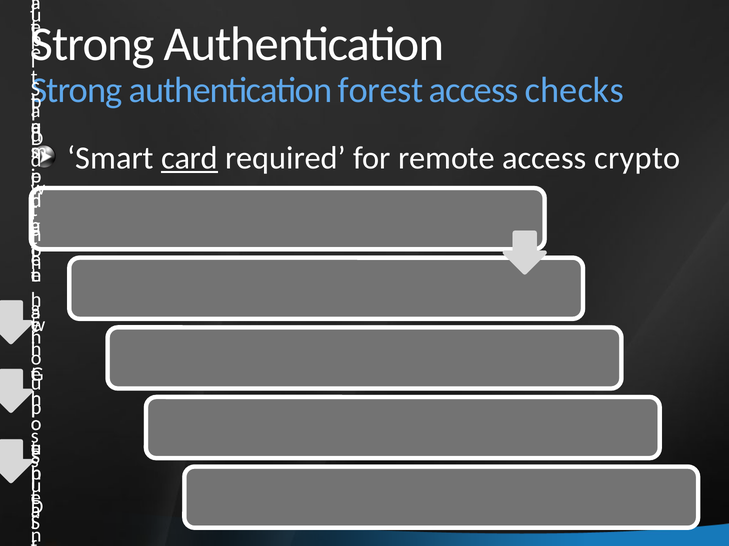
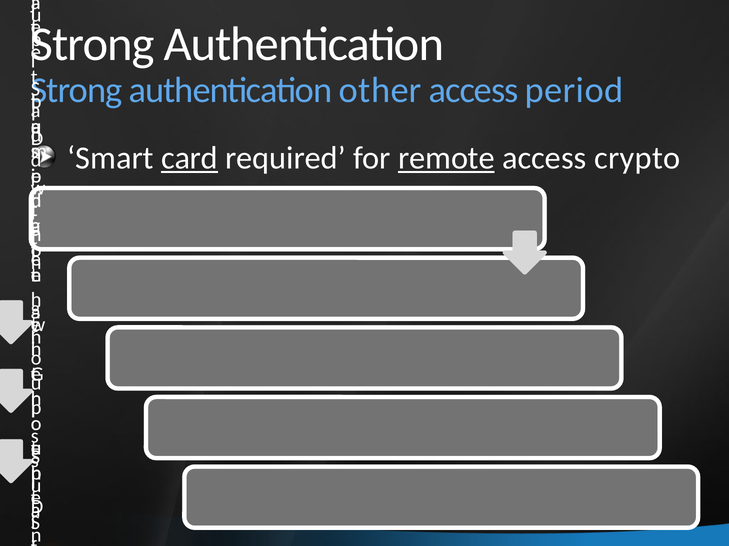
forest: forest -> other
checks: checks -> period
remote underline: none -> present
